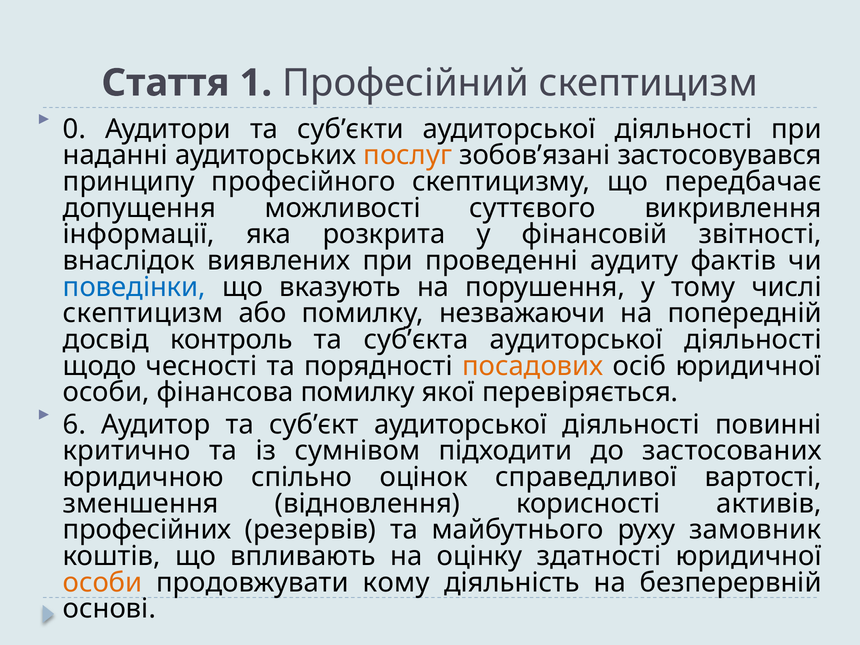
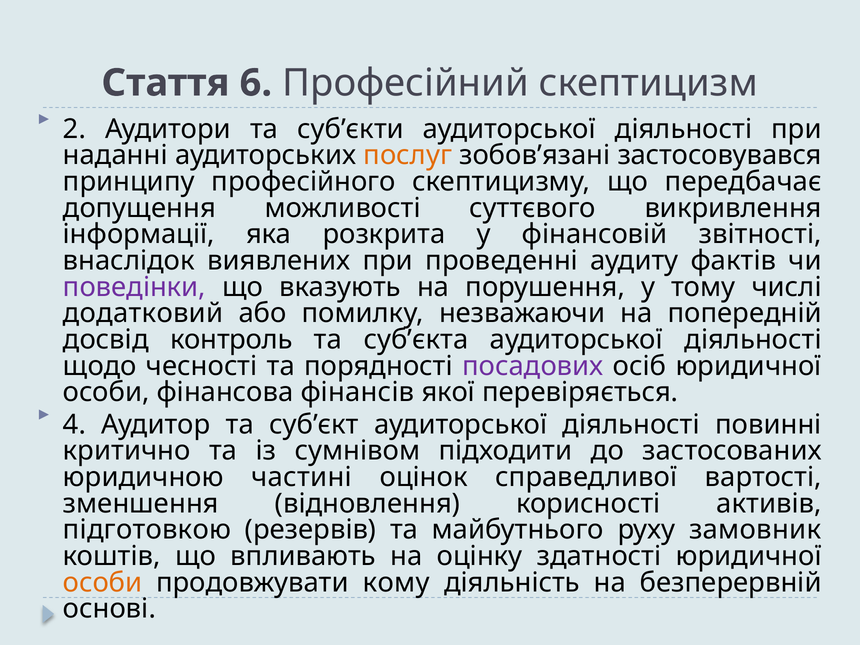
1: 1 -> 6
0: 0 -> 2
поведінки colour: blue -> purple
скептицизм at (143, 313): скептицизм -> додатковий
посадових colour: orange -> purple
фінансова помилку: помилку -> фінансів
6: 6 -> 4
спільно: спільно -> частині
професійних: професійних -> підготовкою
